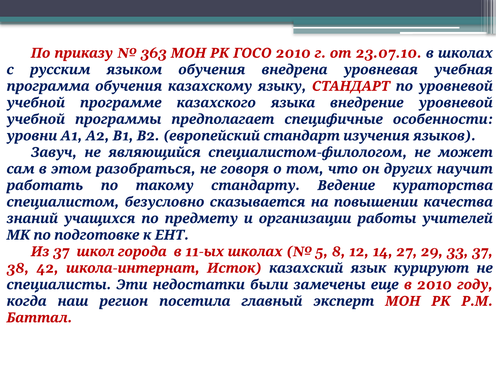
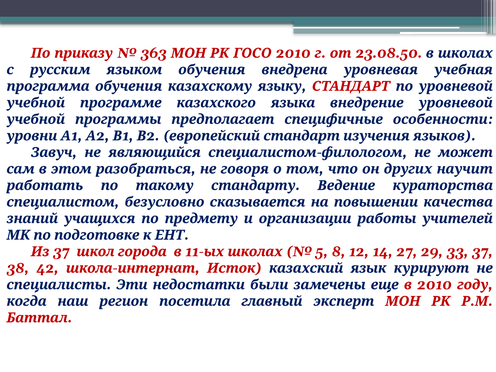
23.07.10: 23.07.10 -> 23.08.50
